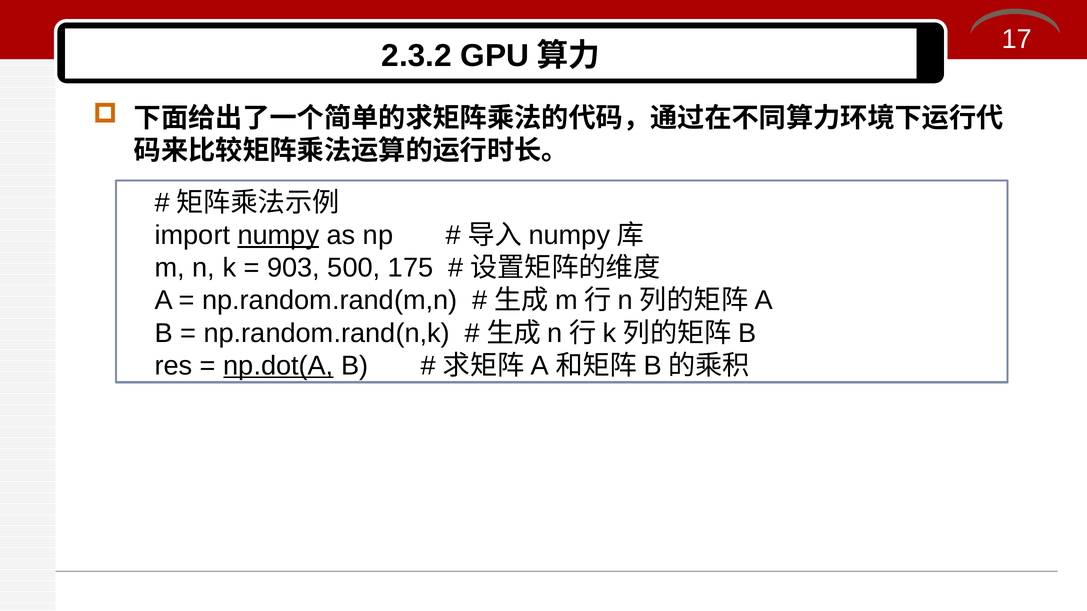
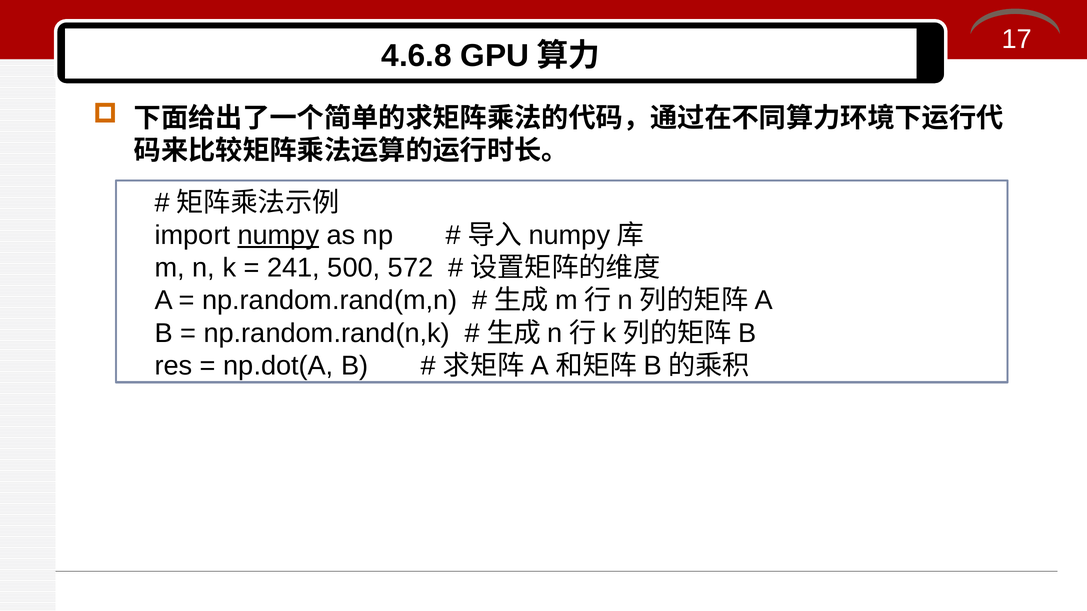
2.3.2: 2.3.2 -> 4.6.8
903: 903 -> 241
175: 175 -> 572
np.dot(A underline: present -> none
